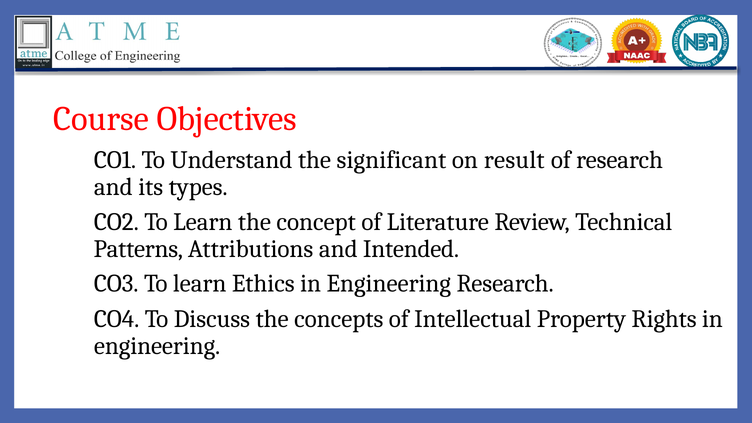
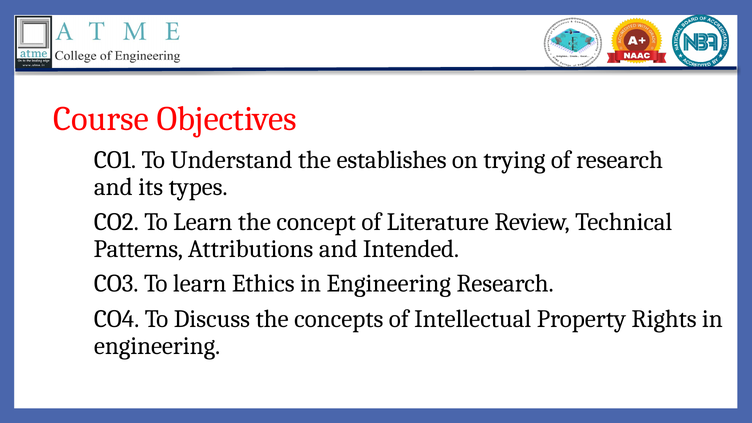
significant: significant -> establishes
result: result -> trying
